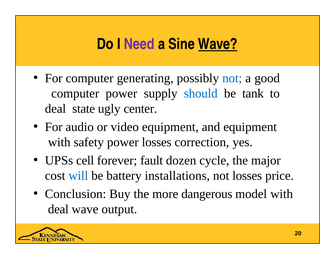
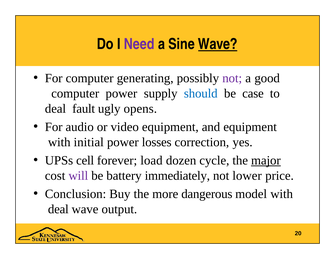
not at (232, 78) colour: blue -> purple
tank: tank -> case
state: state -> fault
center: center -> opens
safety: safety -> initial
fault: fault -> load
major underline: none -> present
will colour: blue -> purple
installations: installations -> immediately
not losses: losses -> lower
